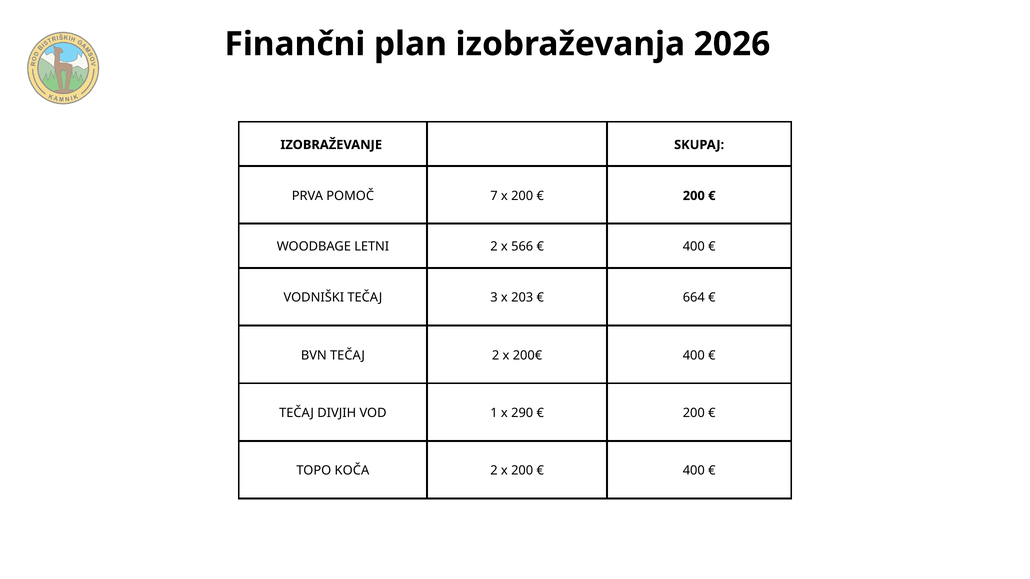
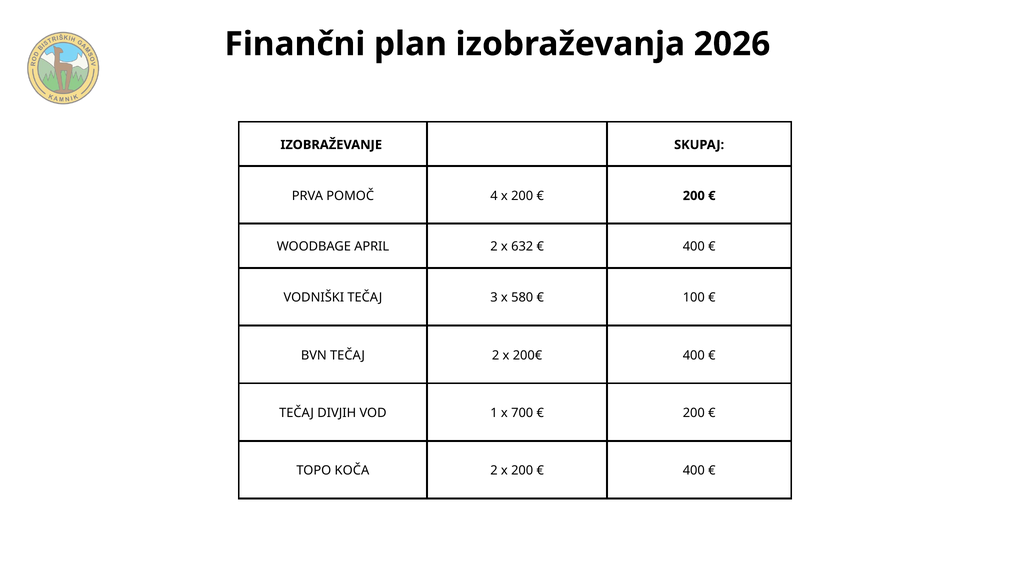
7: 7 -> 4
LETNI: LETNI -> APRIL
566: 566 -> 632
203: 203 -> 580
664: 664 -> 100
290: 290 -> 700
